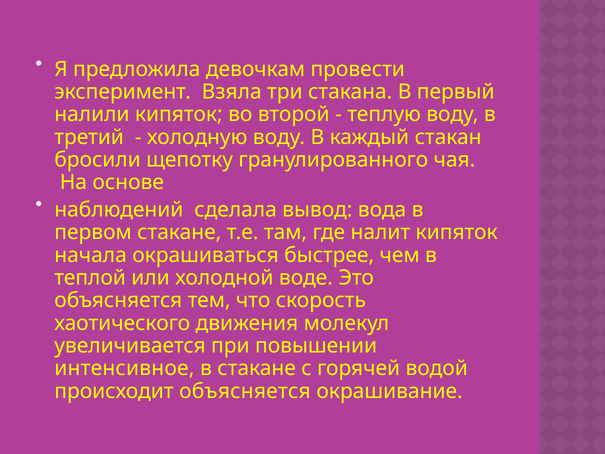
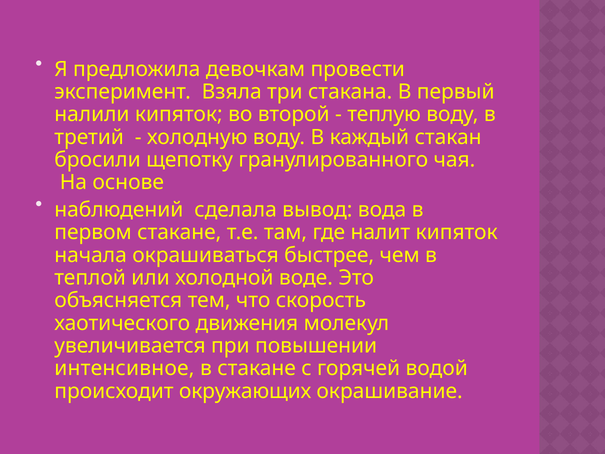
происходит объясняется: объясняется -> окружающих
